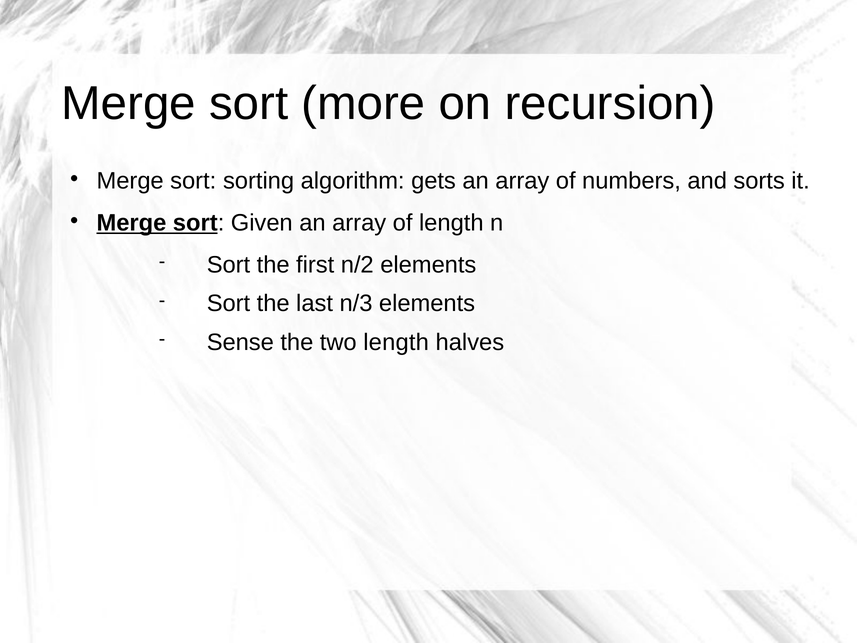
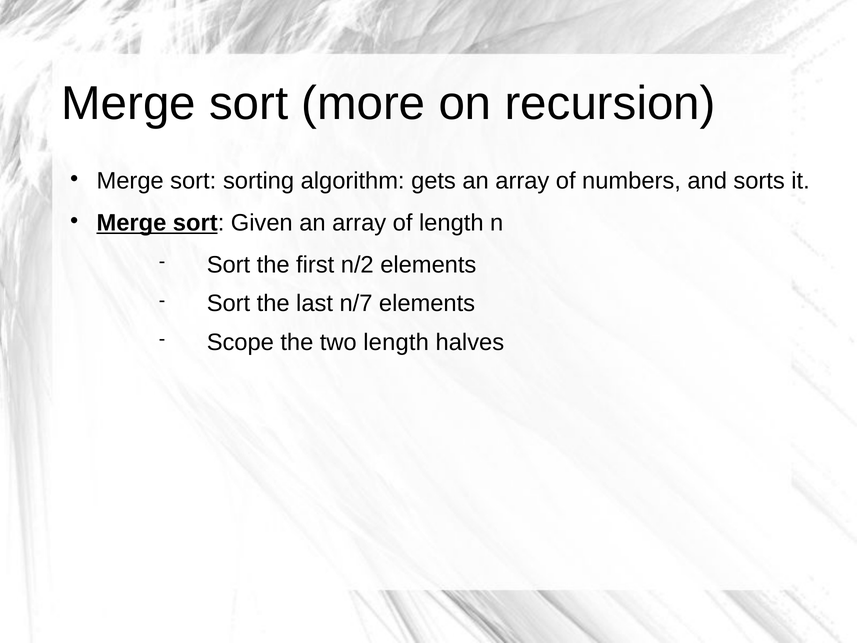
n/3: n/3 -> n/7
Sense: Sense -> Scope
